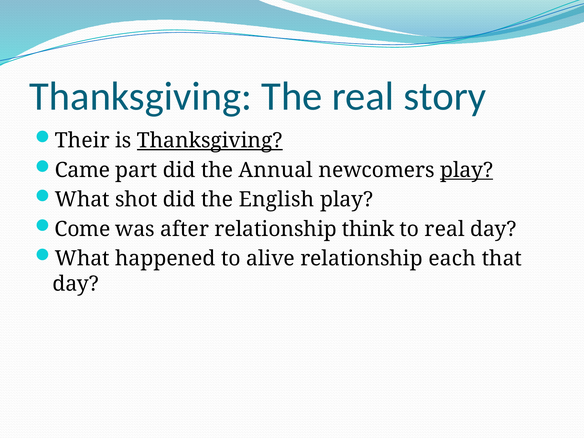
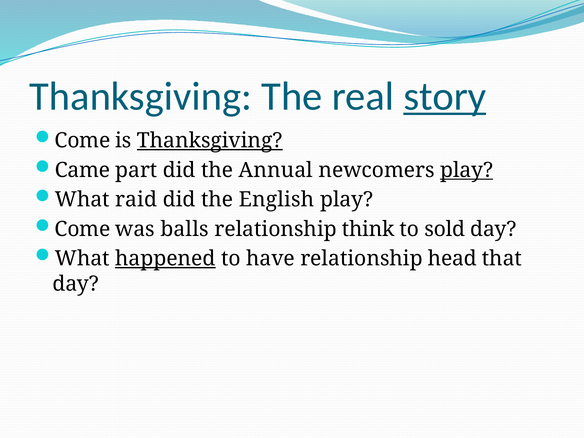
story underline: none -> present
Their at (82, 141): Their -> Come
shot: shot -> raid
after: after -> balls
to real: real -> sold
happened underline: none -> present
alive: alive -> have
each: each -> head
